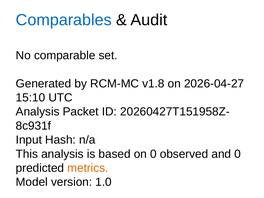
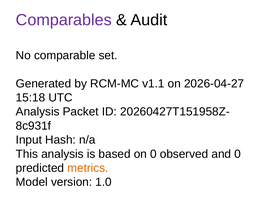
Comparables colour: blue -> purple
v1.8: v1.8 -> v1.1
15:10: 15:10 -> 15:18
